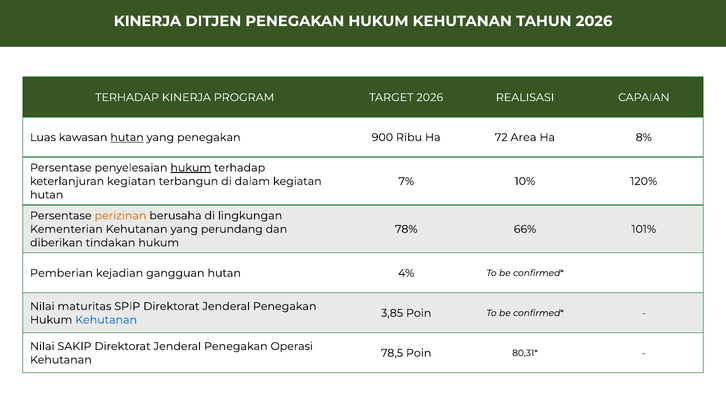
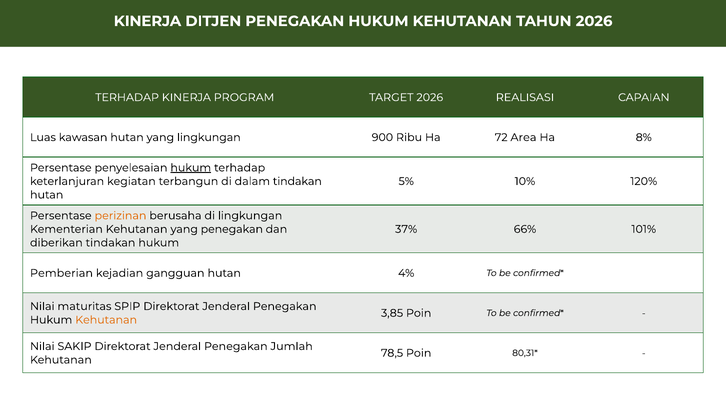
hutan at (127, 138) underline: present -> none
yang penegakan: penegakan -> lingkungan
dalam kegiatan: kegiatan -> tindakan
7%: 7% -> 5%
yang perundang: perundang -> penegakan
78%: 78% -> 37%
Kehutanan at (106, 320) colour: blue -> orange
Operasi: Operasi -> Jumlah
